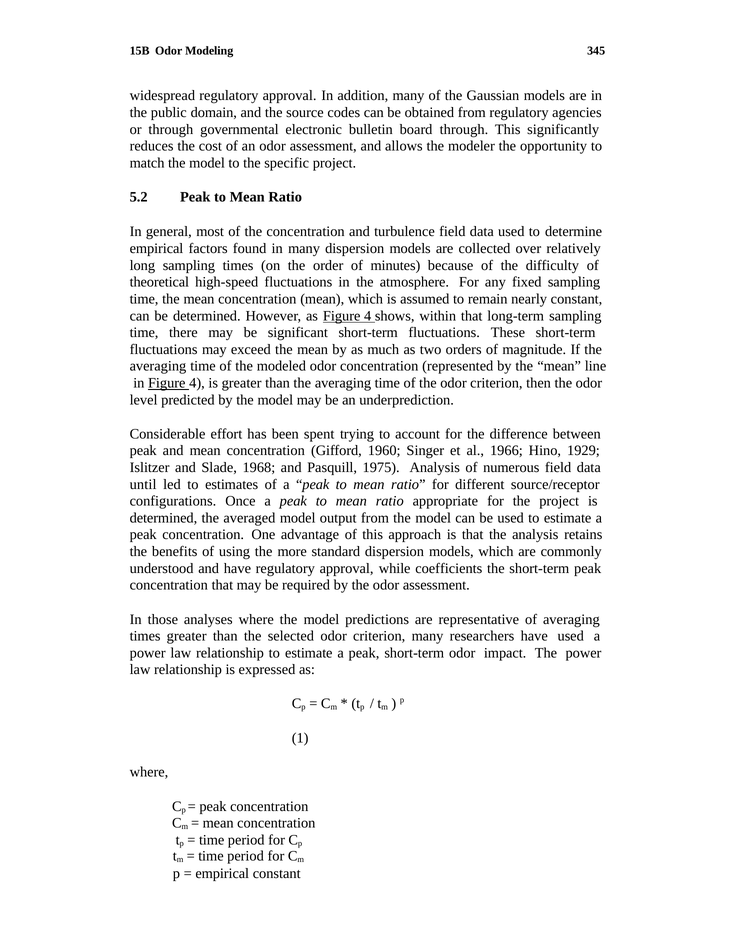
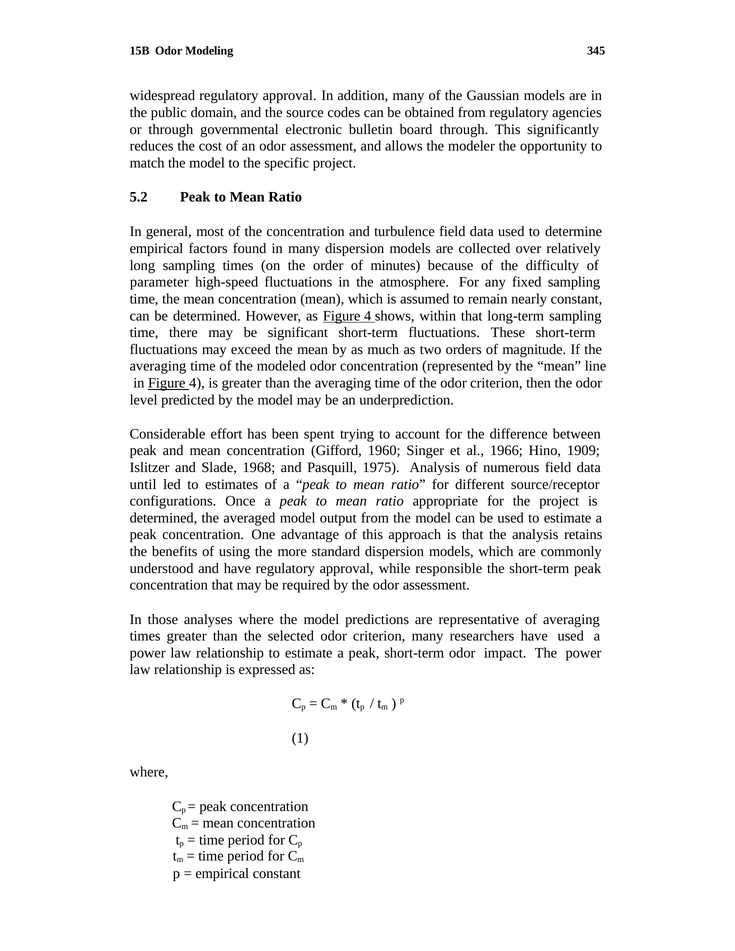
theoretical: theoretical -> parameter
1929: 1929 -> 1909
coefficients: coefficients -> responsible
